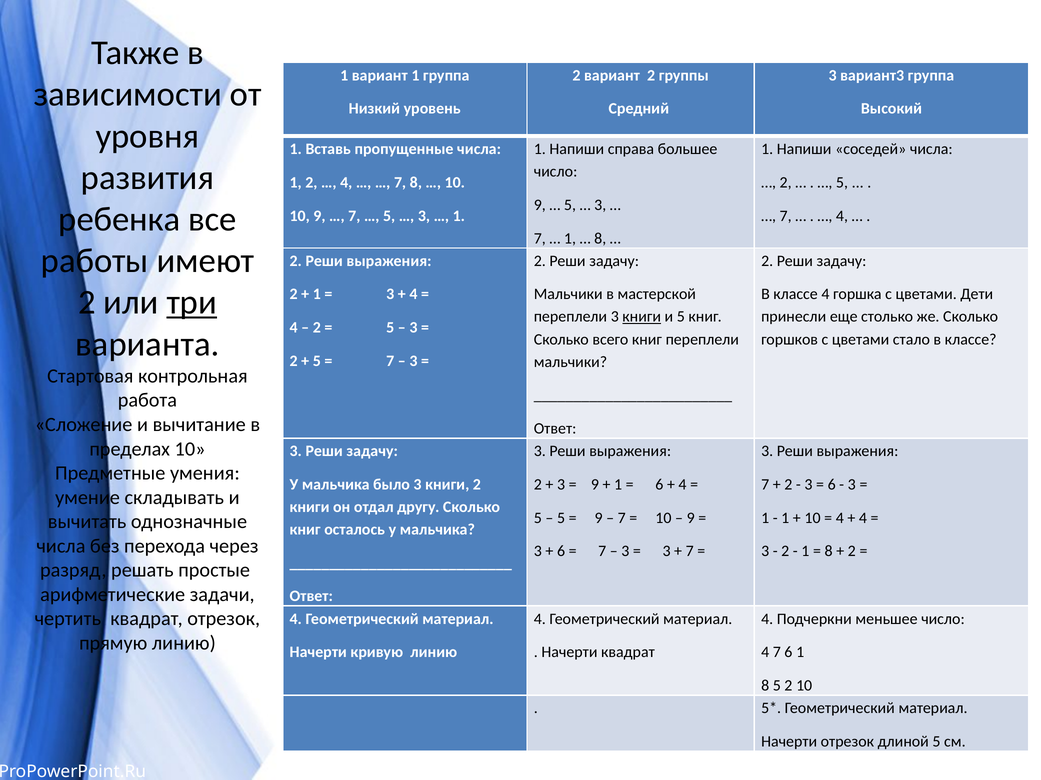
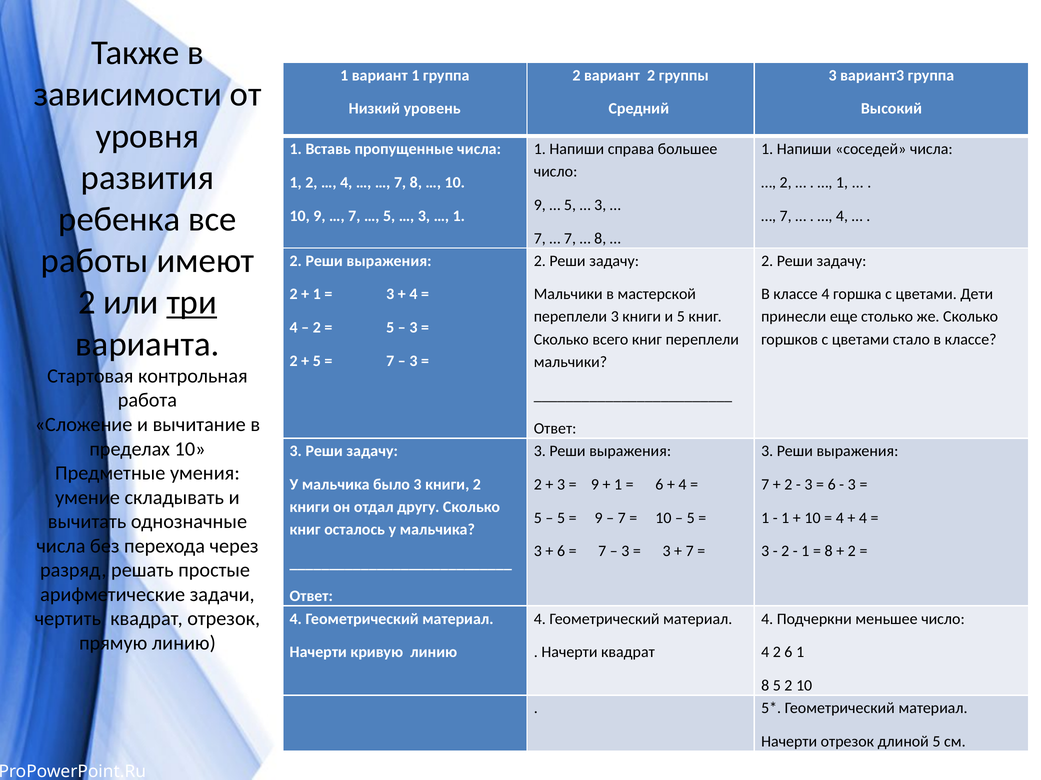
5 at (842, 183): 5 -> 1
1 at (570, 239): 1 -> 7
книги at (642, 317) underline: present -> none
9 at (691, 518): 9 -> 5
4 7: 7 -> 2
